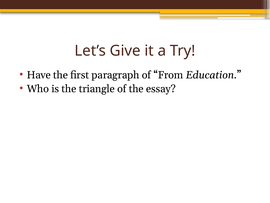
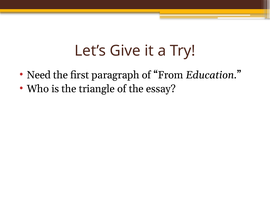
Have: Have -> Need
